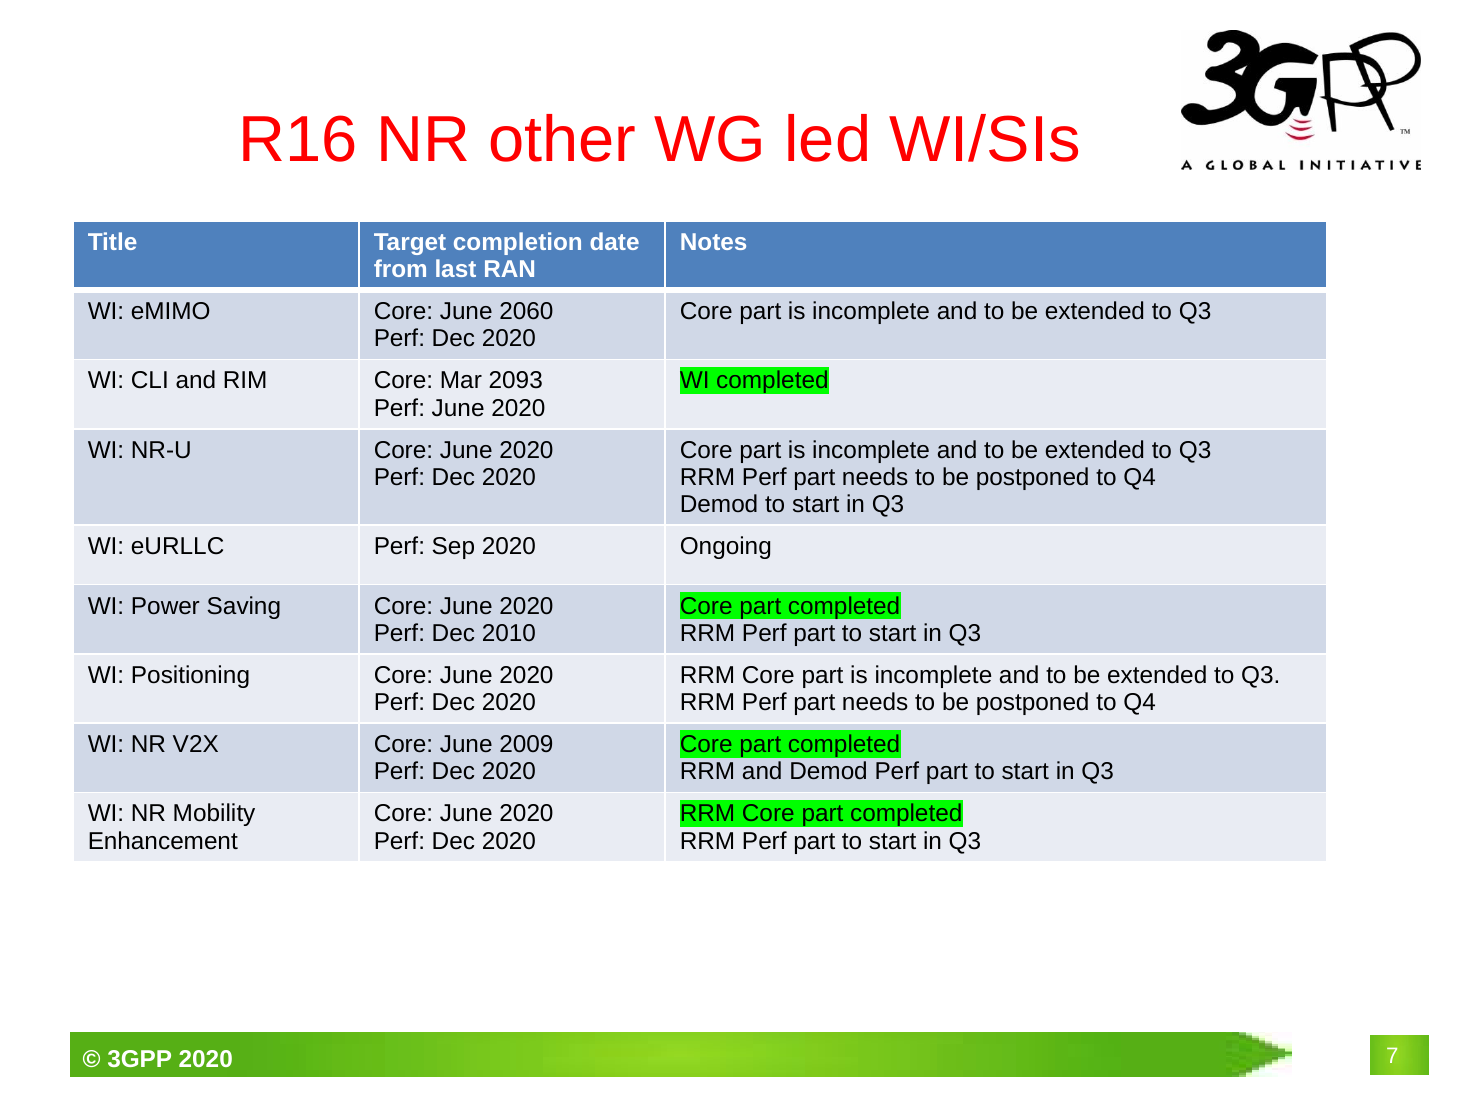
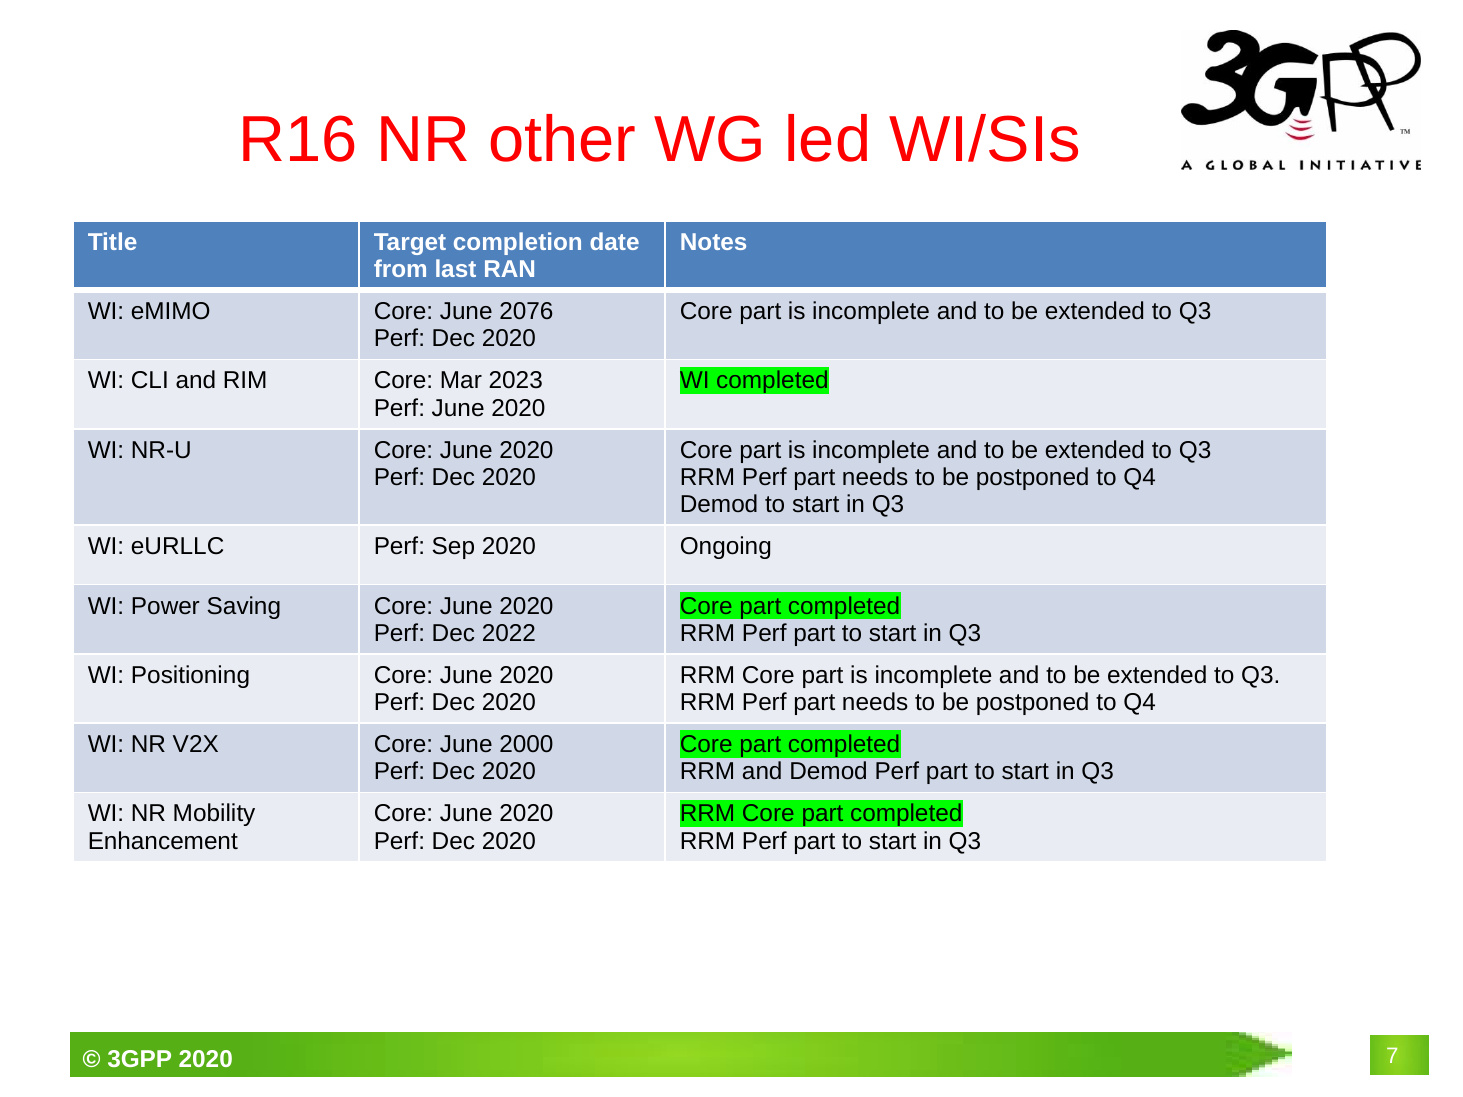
2060: 2060 -> 2076
2093: 2093 -> 2023
2010: 2010 -> 2022
June 2009: 2009 -> 2000
